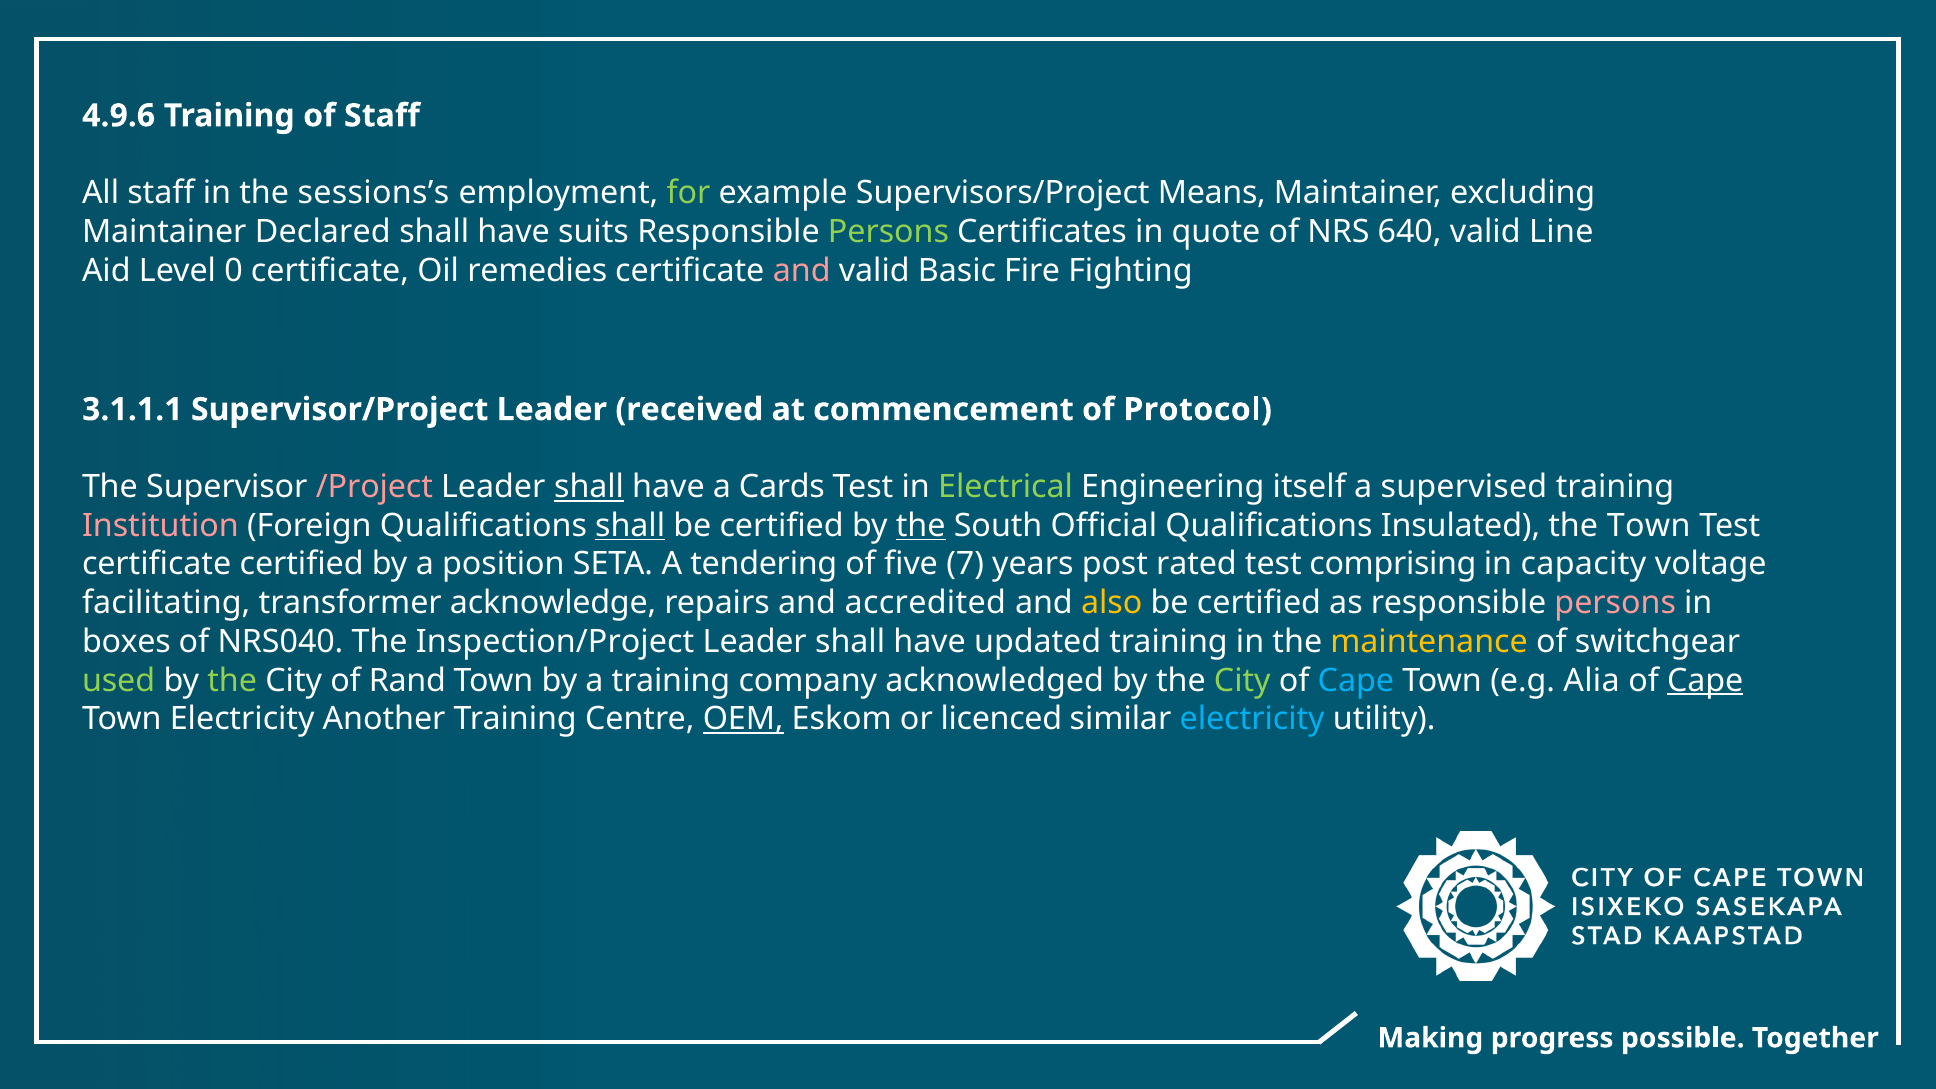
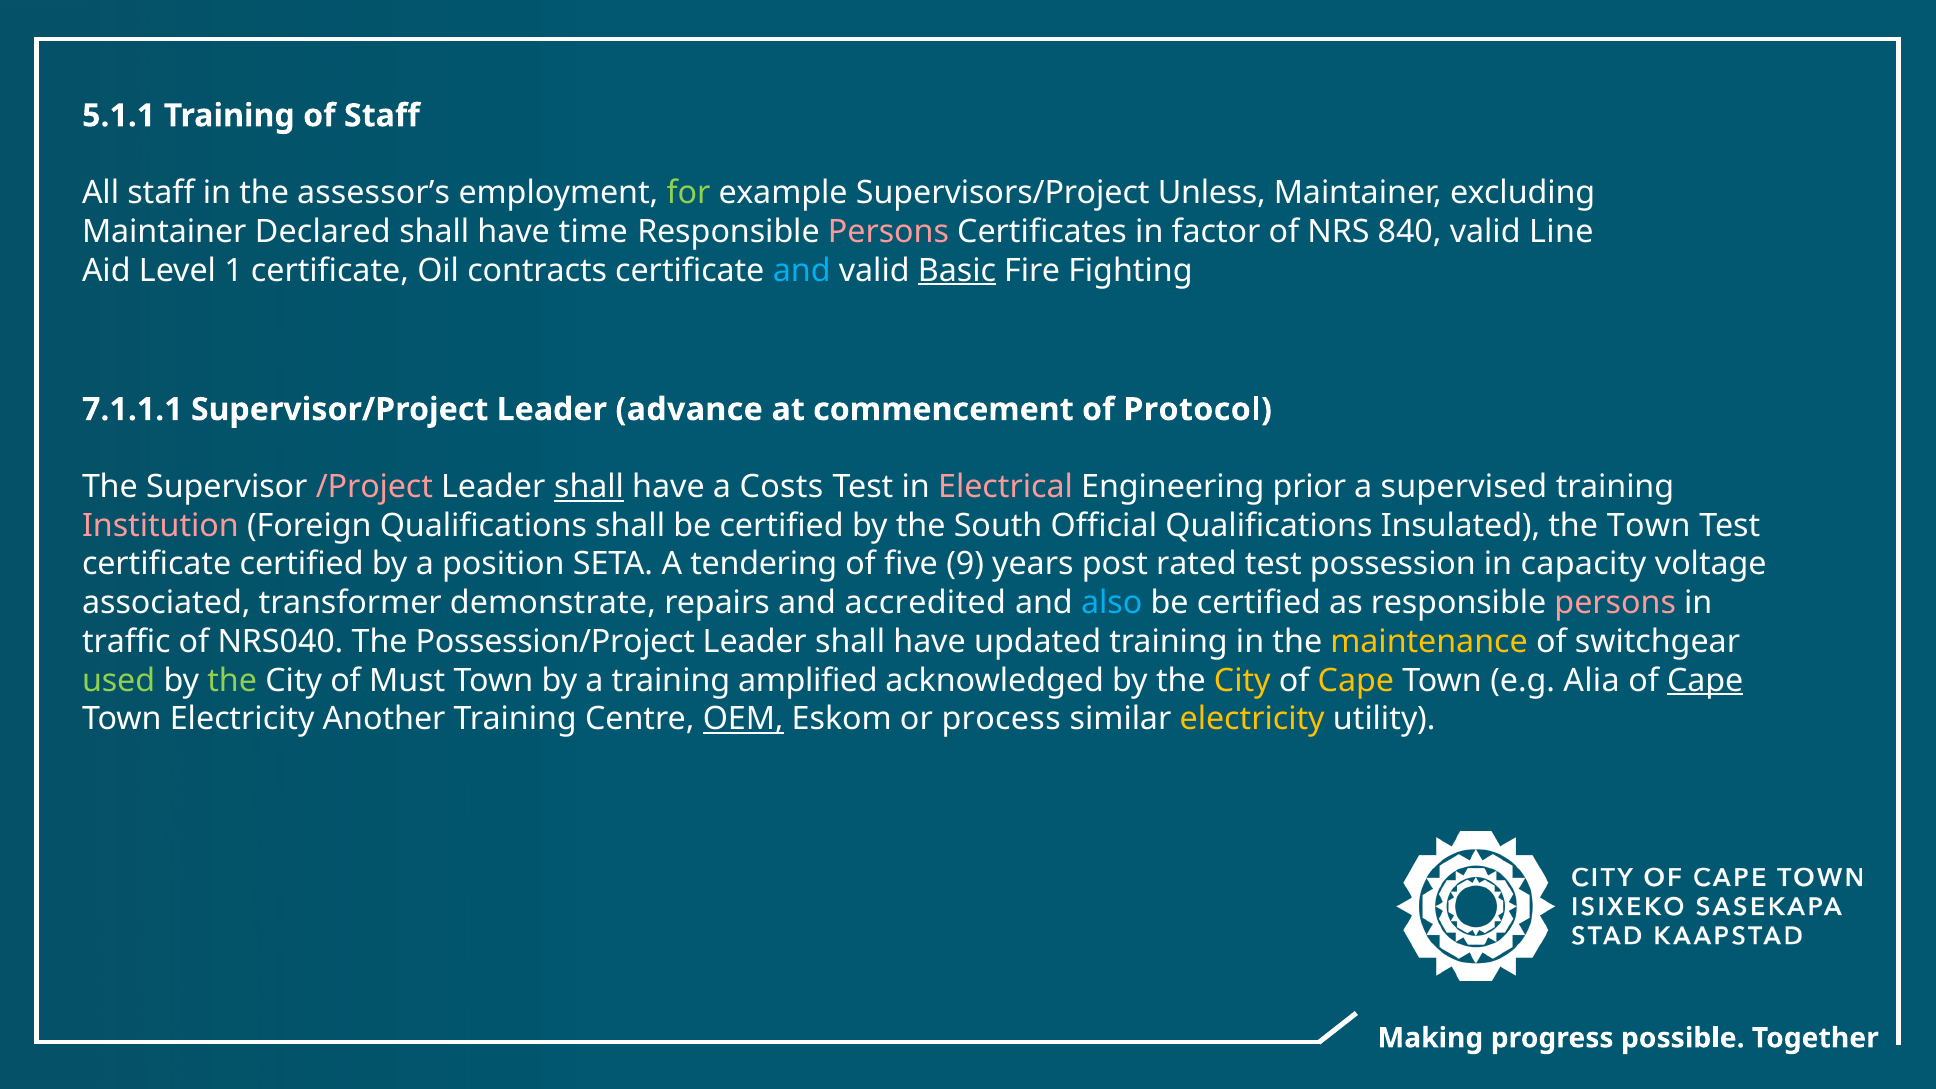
4.9.6: 4.9.6 -> 5.1.1
sessions’s: sessions’s -> assessor’s
Means: Means -> Unless
suits: suits -> time
Persons at (888, 232) colour: light green -> pink
quote: quote -> factor
640: 640 -> 840
0: 0 -> 1
remedies: remedies -> contracts
and at (802, 270) colour: pink -> light blue
Basic underline: none -> present
3.1.1.1: 3.1.1.1 -> 7.1.1.1
received: received -> advance
Cards: Cards -> Costs
Electrical colour: light green -> pink
itself: itself -> prior
shall at (630, 526) underline: present -> none
the at (921, 526) underline: present -> none
7: 7 -> 9
comprising: comprising -> possession
facilitating: facilitating -> associated
acknowledge: acknowledge -> demonstrate
also colour: yellow -> light blue
boxes: boxes -> traffic
Inspection/Project: Inspection/Project -> Possession/Project
Rand: Rand -> Must
company: company -> amplified
City at (1242, 680) colour: light green -> yellow
Cape at (1356, 680) colour: light blue -> yellow
licenced: licenced -> process
electricity at (1252, 719) colour: light blue -> yellow
